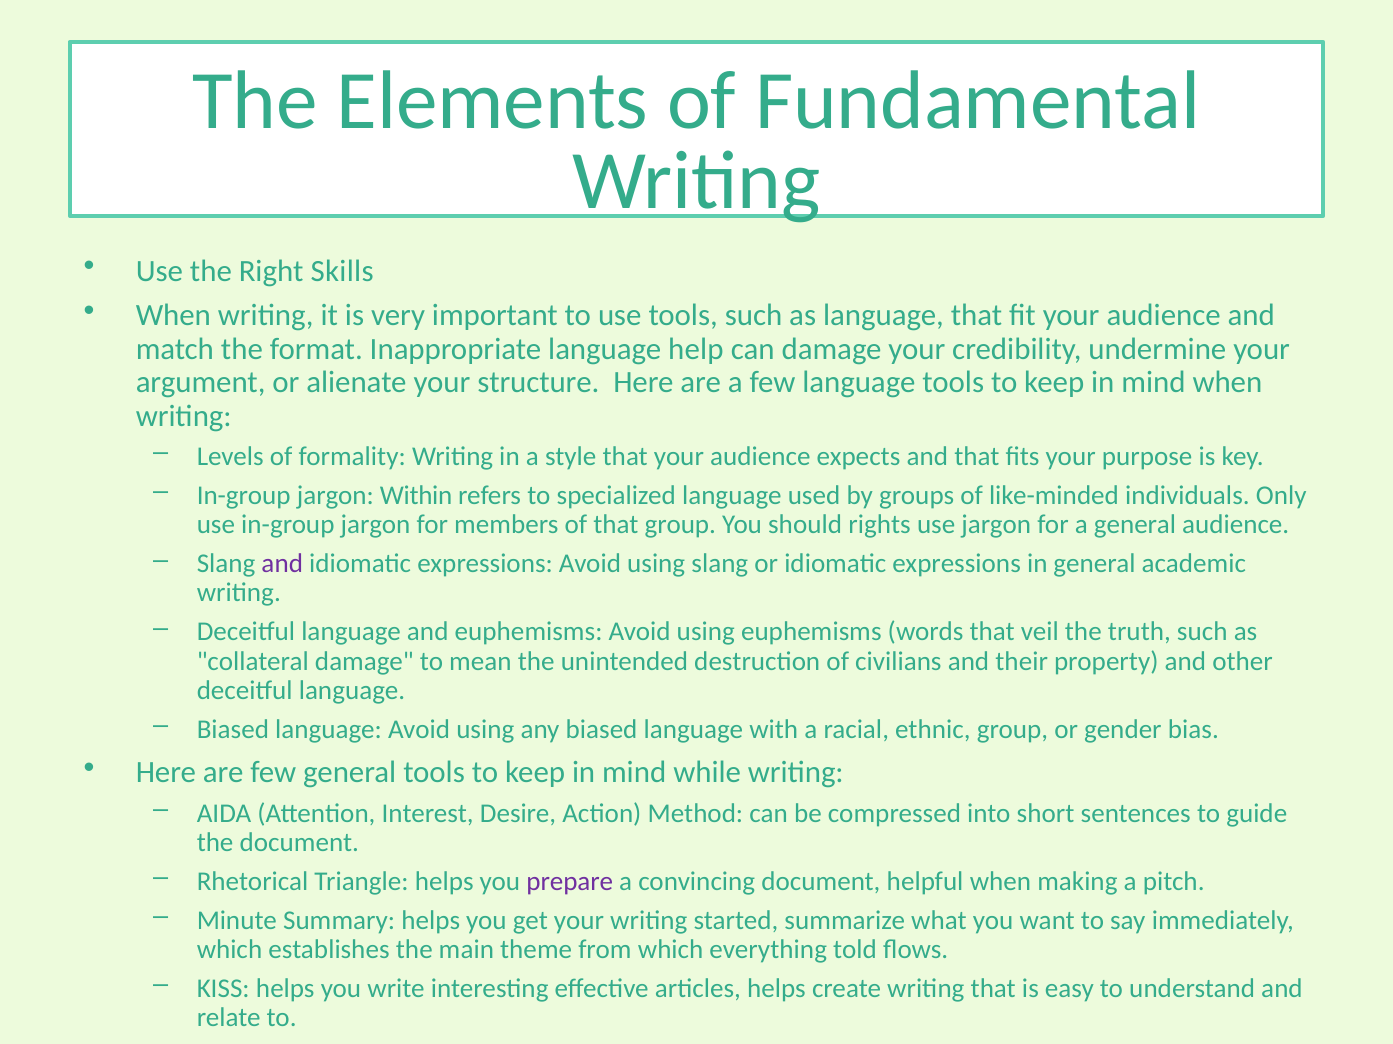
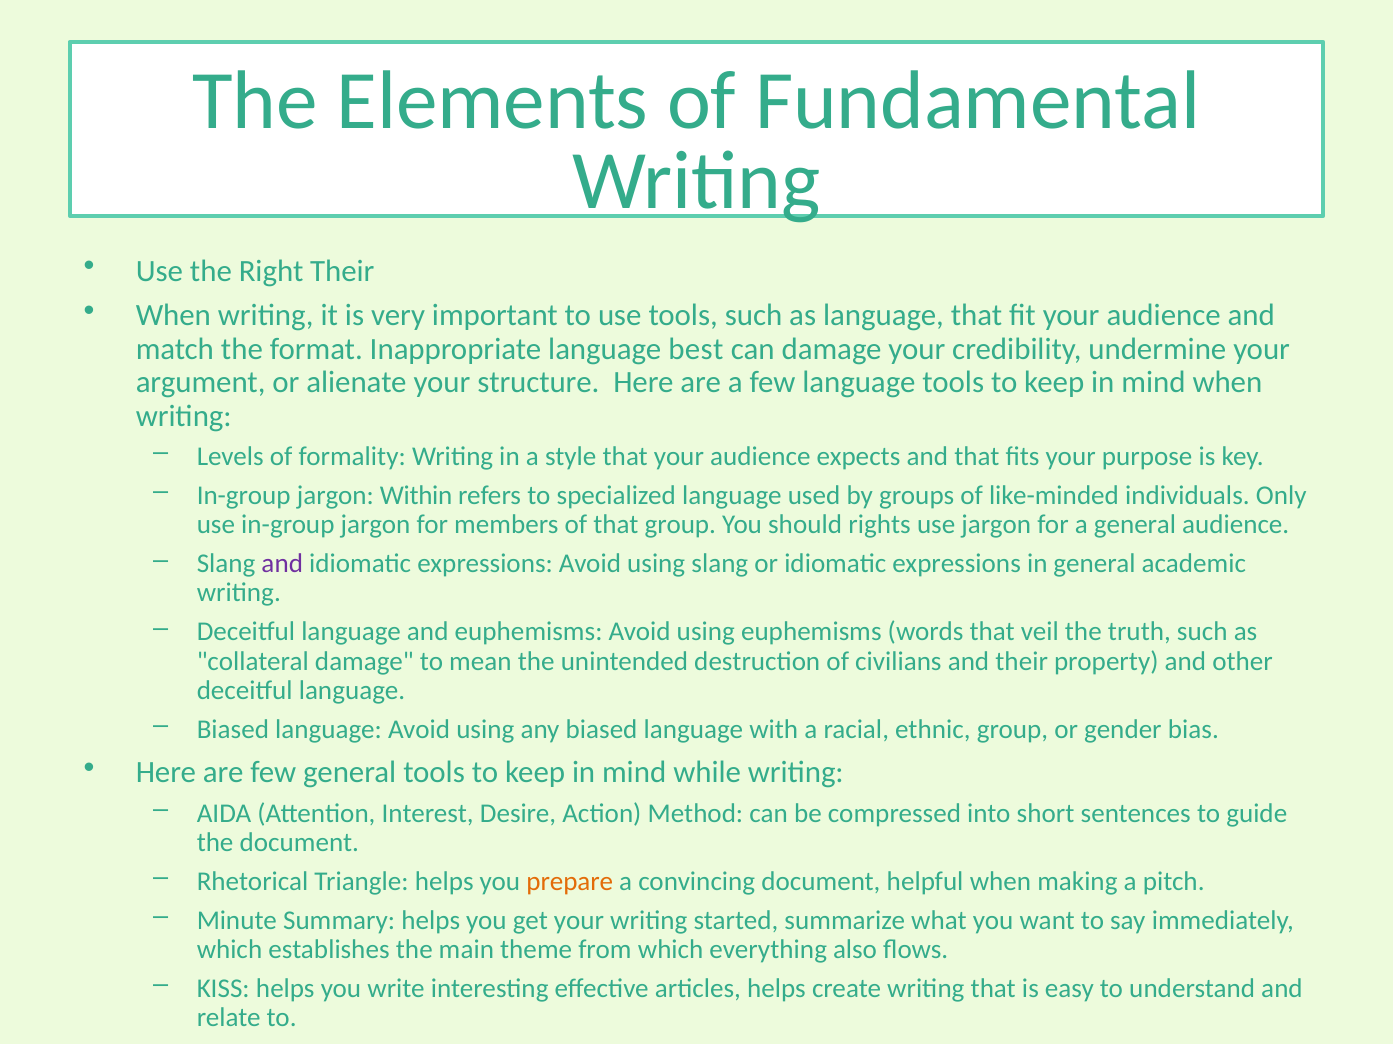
Right Skills: Skills -> Their
help: help -> best
prepare colour: purple -> orange
told: told -> also
